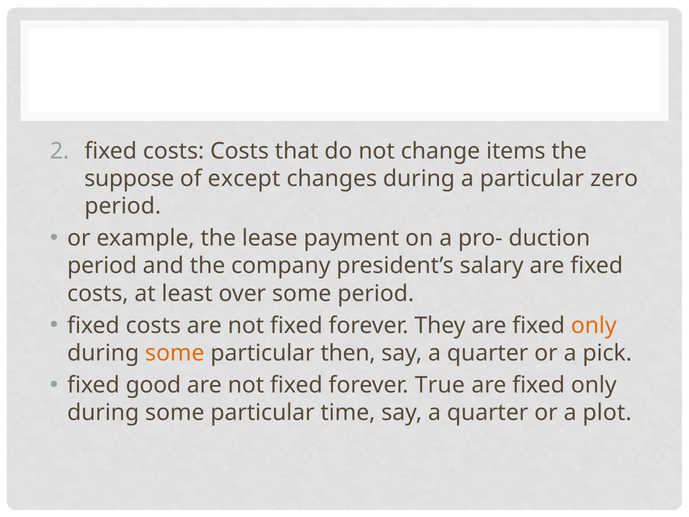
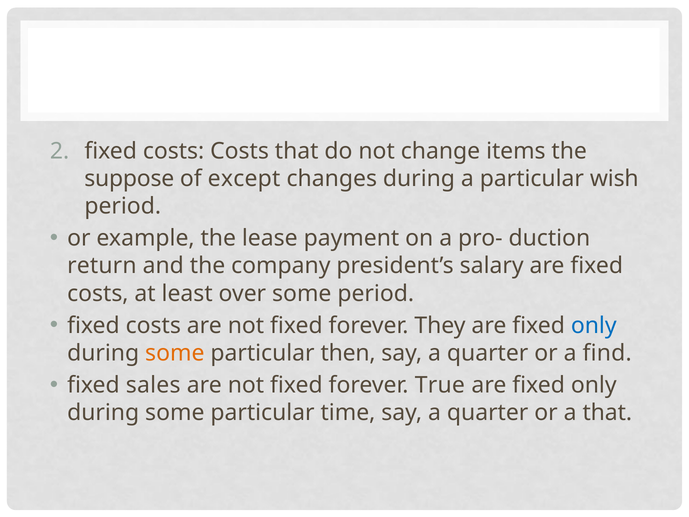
zero: zero -> wish
period at (102, 266): period -> return
only at (594, 325) colour: orange -> blue
pick: pick -> find
good: good -> sales
a plot: plot -> that
